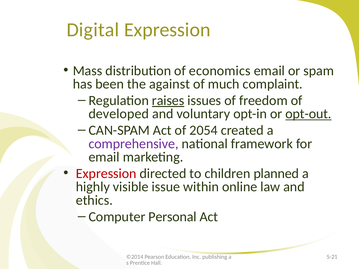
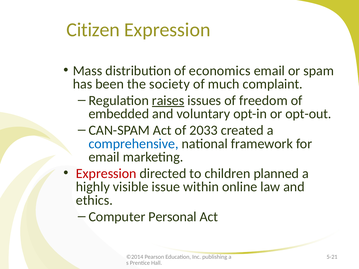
Digital: Digital -> Citizen
against: against -> society
developed: developed -> embedded
opt-out underline: present -> none
2054: 2054 -> 2033
comprehensive colour: purple -> blue
